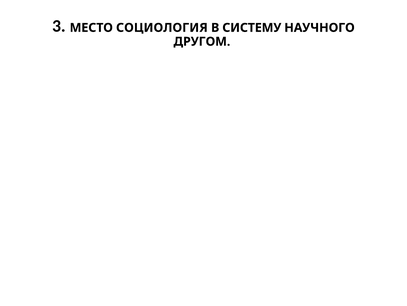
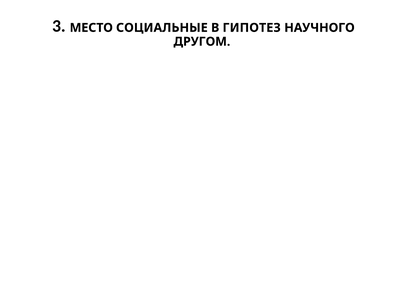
СОЦИОЛОГИЯ: СОЦИОЛОГИЯ -> СОЦИАЛЬНЫЕ
СИСТЕМУ: СИСТЕМУ -> ГИПОТЕЗ
